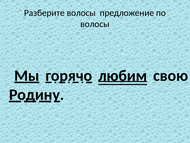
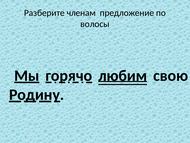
Разберите волосы: волосы -> членам
